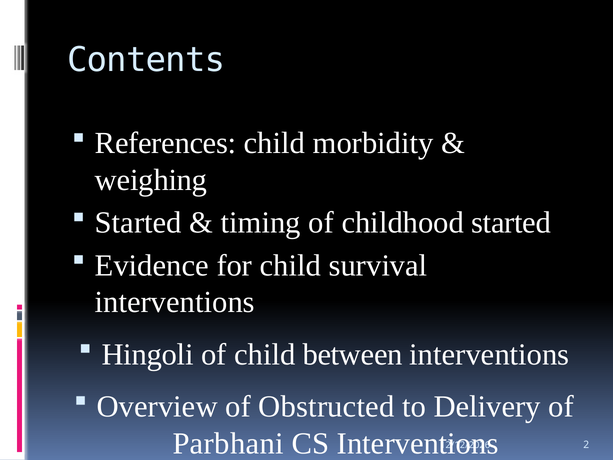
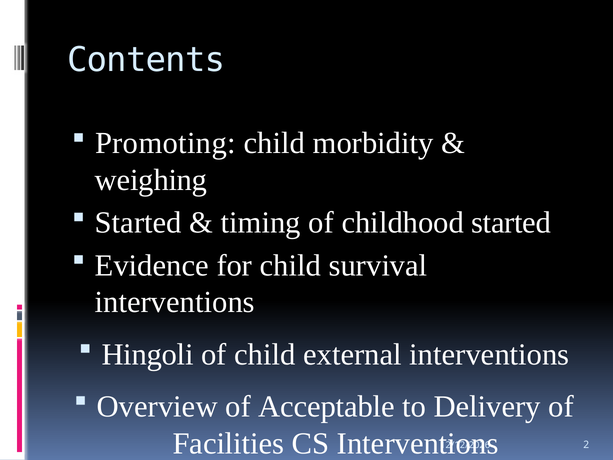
References: References -> Promoting
between: between -> external
Obstructed: Obstructed -> Acceptable
Parbhani: Parbhani -> Facilities
